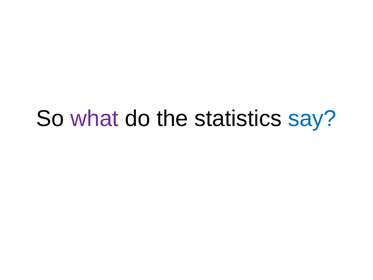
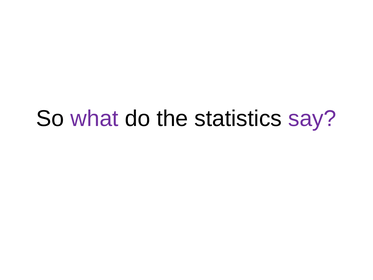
say colour: blue -> purple
